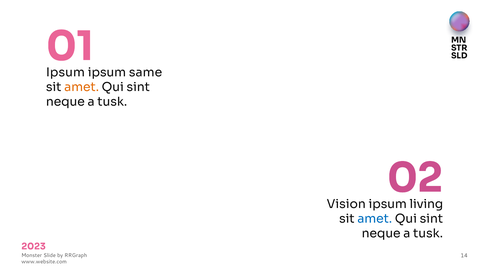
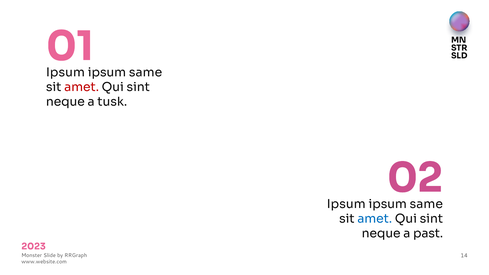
amet at (82, 87) colour: orange -> red
Vision at (346, 204): Vision -> Ipsum
living at (426, 204): living -> same
tusk at (428, 233): tusk -> past
